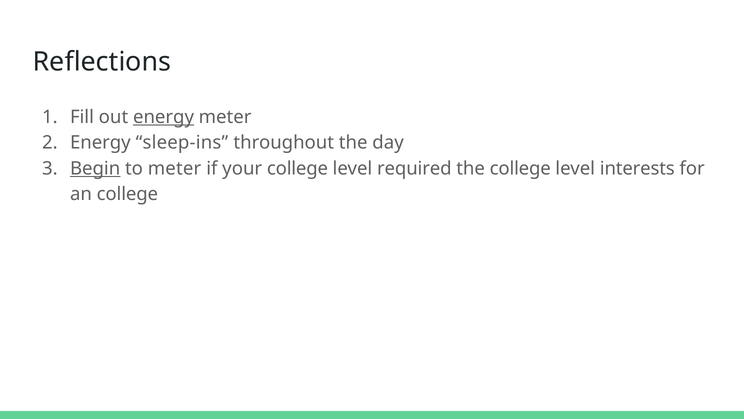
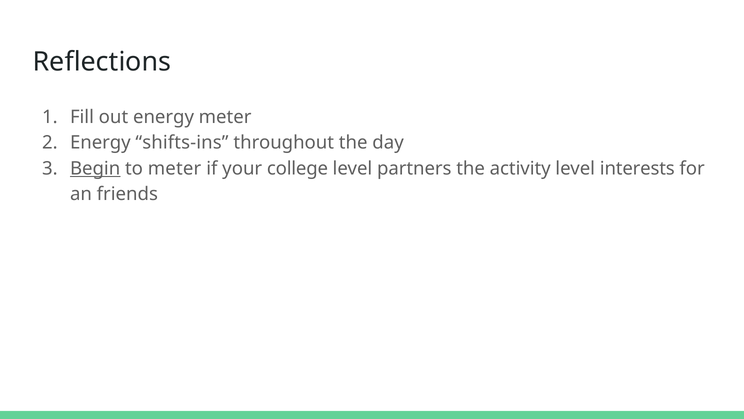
energy at (164, 117) underline: present -> none
sleep-ins: sleep-ins -> shifts-ins
required: required -> partners
the college: college -> activity
an college: college -> friends
